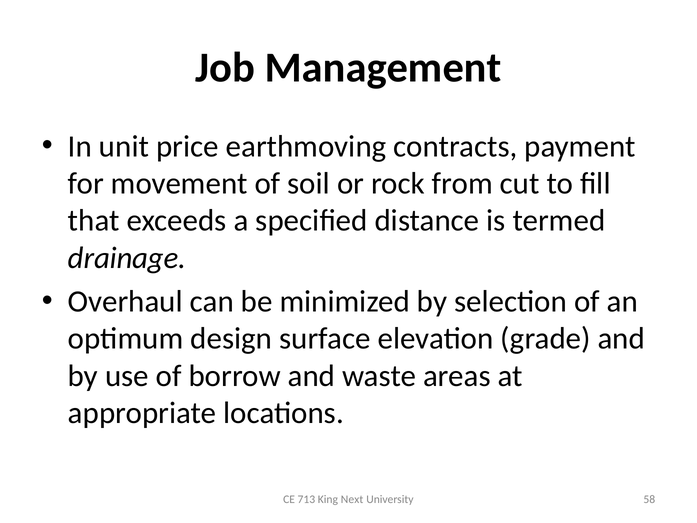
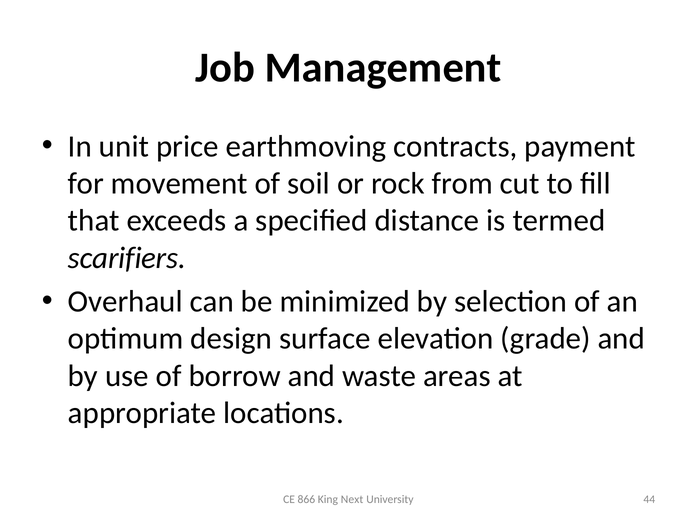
drainage: drainage -> scarifiers
713: 713 -> 866
58: 58 -> 44
